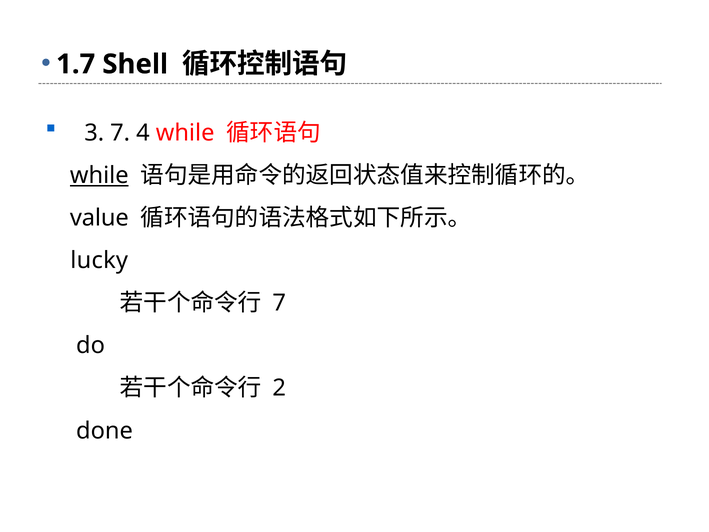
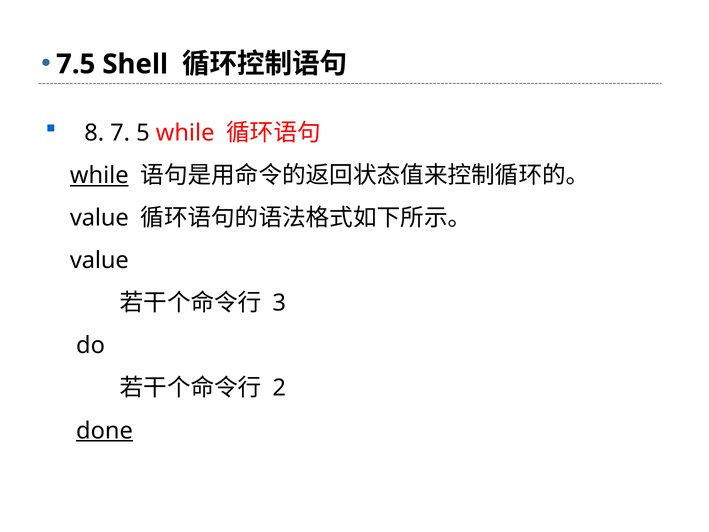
1.7: 1.7 -> 7.5
3: 3 -> 8
4: 4 -> 5
lucky at (99, 260): lucky -> value
7 at (279, 303): 7 -> 3
done underline: none -> present
